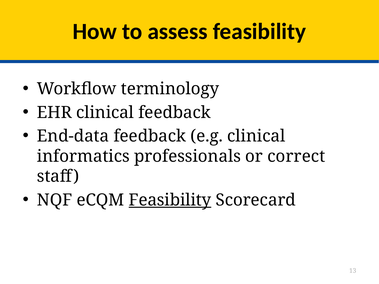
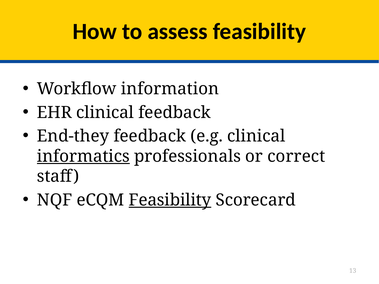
terminology: terminology -> information
End-data: End-data -> End-they
informatics underline: none -> present
